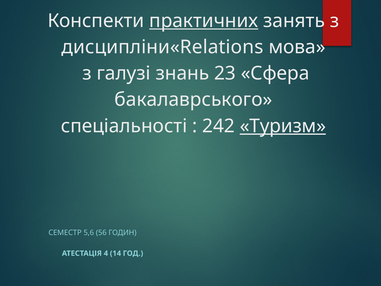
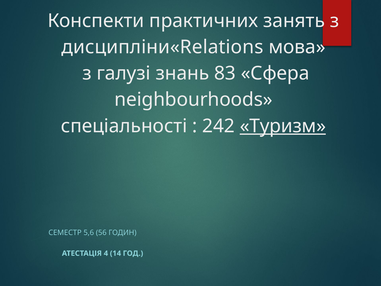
практичних underline: present -> none
23: 23 -> 83
бакалаврського: бакалаврського -> neighbourhoods
